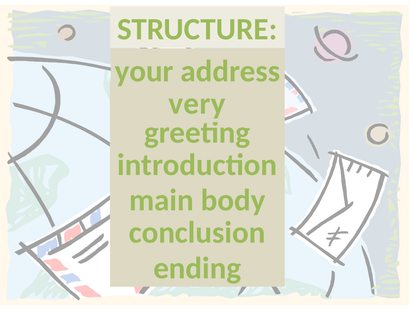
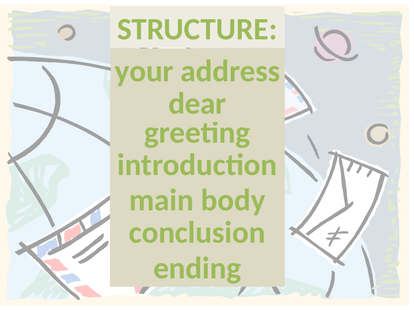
very: very -> dear
